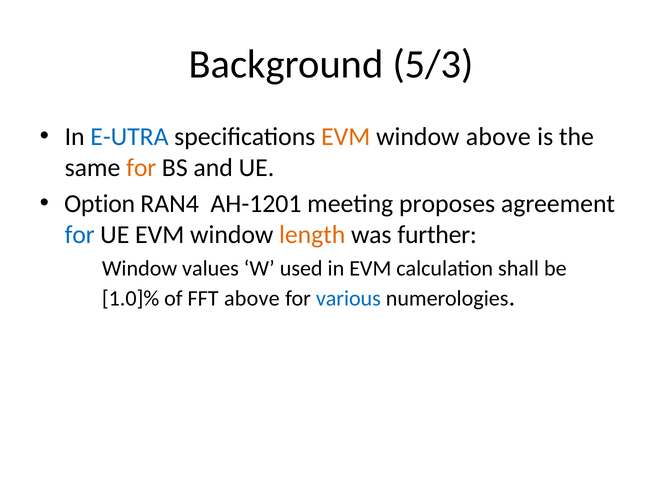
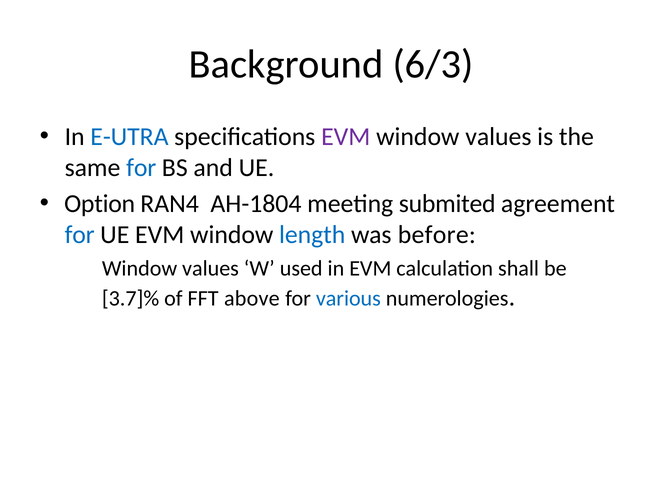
5/3: 5/3 -> 6/3
EVM at (346, 137) colour: orange -> purple
above at (498, 137): above -> values
for at (141, 167) colour: orange -> blue
AH-1201: AH-1201 -> AH-1804
proposes: proposes -> submited
length colour: orange -> blue
further: further -> before
1.0]%: 1.0]% -> 3.7]%
